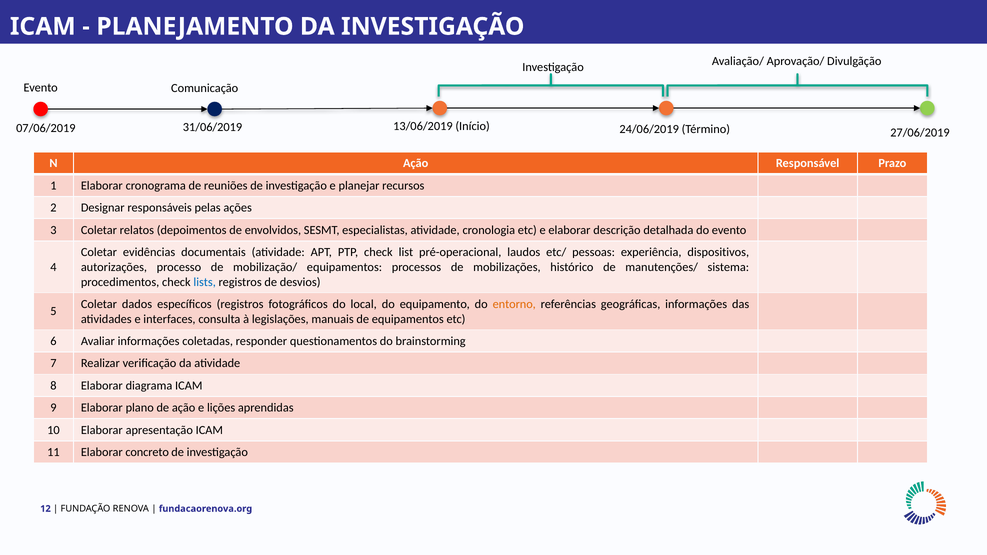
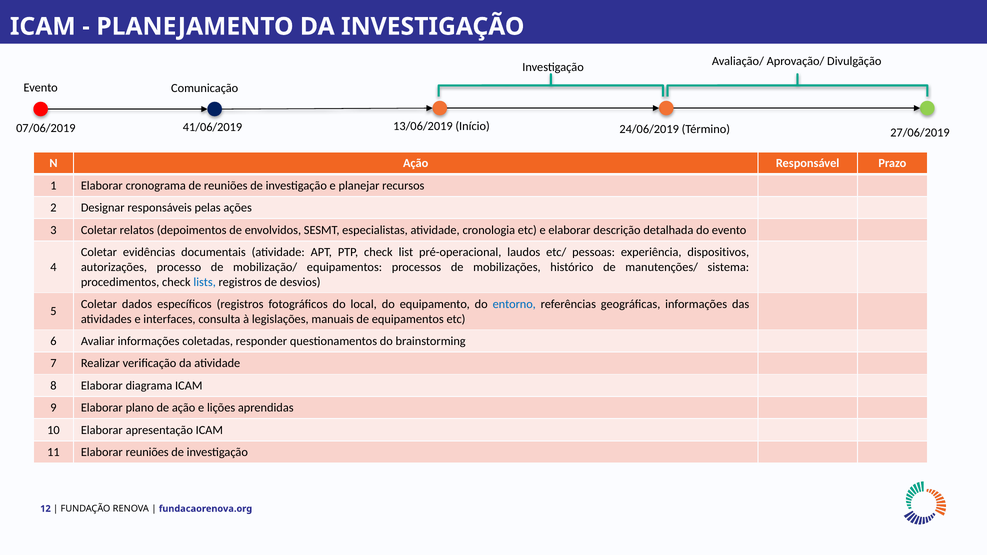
31/06/2019: 31/06/2019 -> 41/06/2019
entorno colour: orange -> blue
Elaborar concreto: concreto -> reuniões
